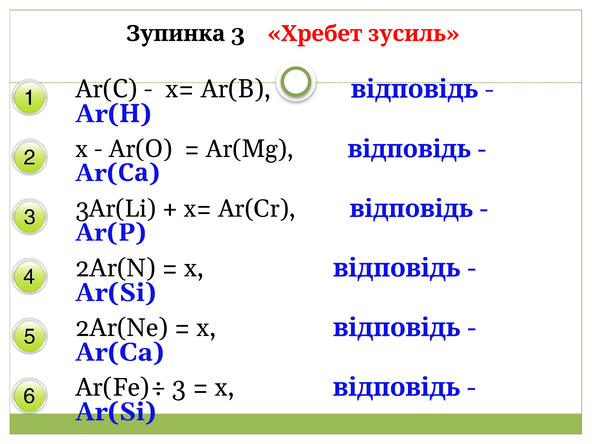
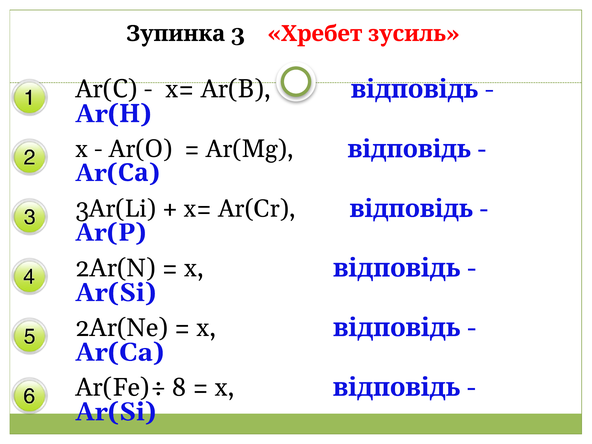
Ar(Fe)÷ 3: 3 -> 8
